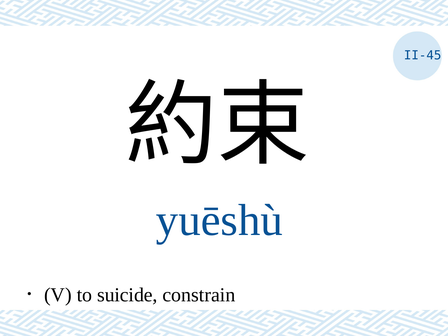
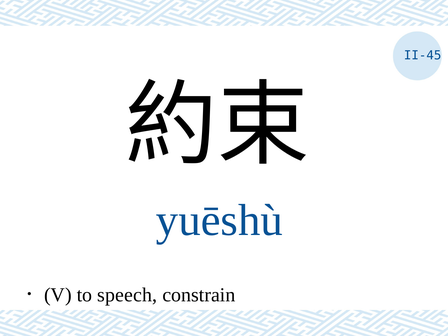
suicide: suicide -> speech
